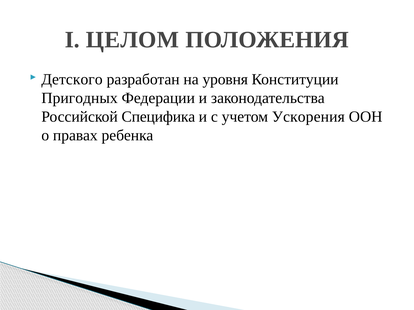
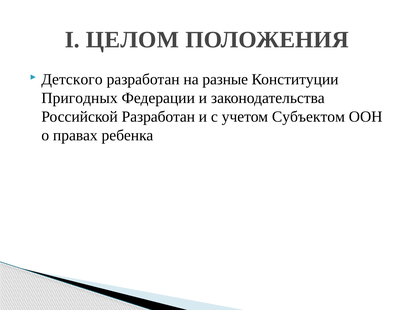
уровня: уровня -> разные
Российской Специфика: Специфика -> Разработан
Ускорения: Ускорения -> Субъектом
